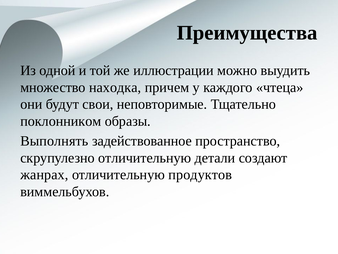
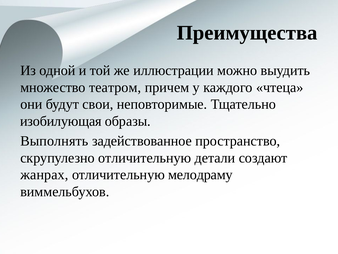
находка: находка -> театром
поклонником: поклонником -> изобилующая
продуктов: продуктов -> мелодраму
